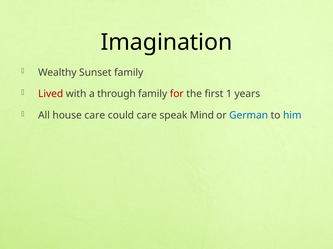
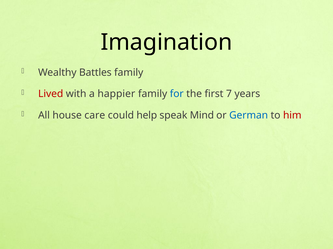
Sunset: Sunset -> Battles
through: through -> happier
for colour: red -> blue
1: 1 -> 7
could care: care -> help
him colour: blue -> red
